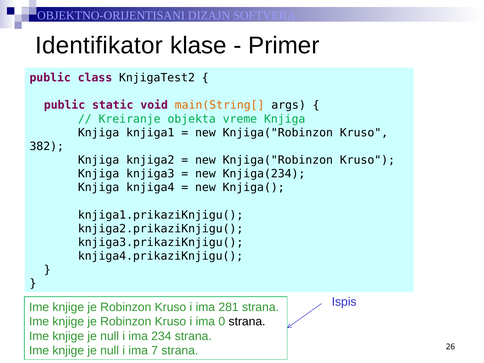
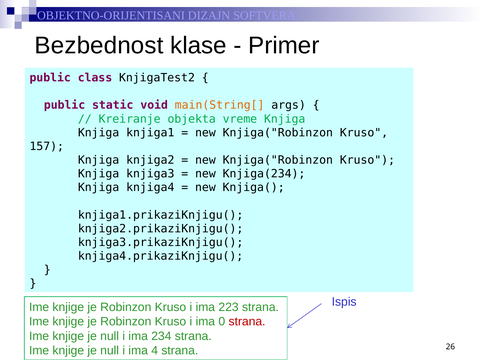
Identifikator: Identifikator -> Bezbednost
382: 382 -> 157
281: 281 -> 223
strana at (247, 322) colour: black -> red
7: 7 -> 4
